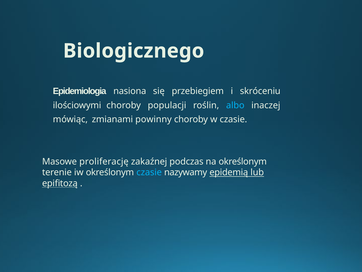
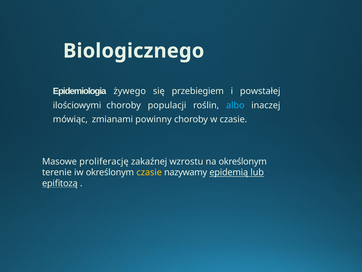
nasiona: nasiona -> żywego
skróceniu: skróceniu -> powstałej
podczas: podczas -> wzrostu
czasie at (149, 172) colour: light blue -> yellow
